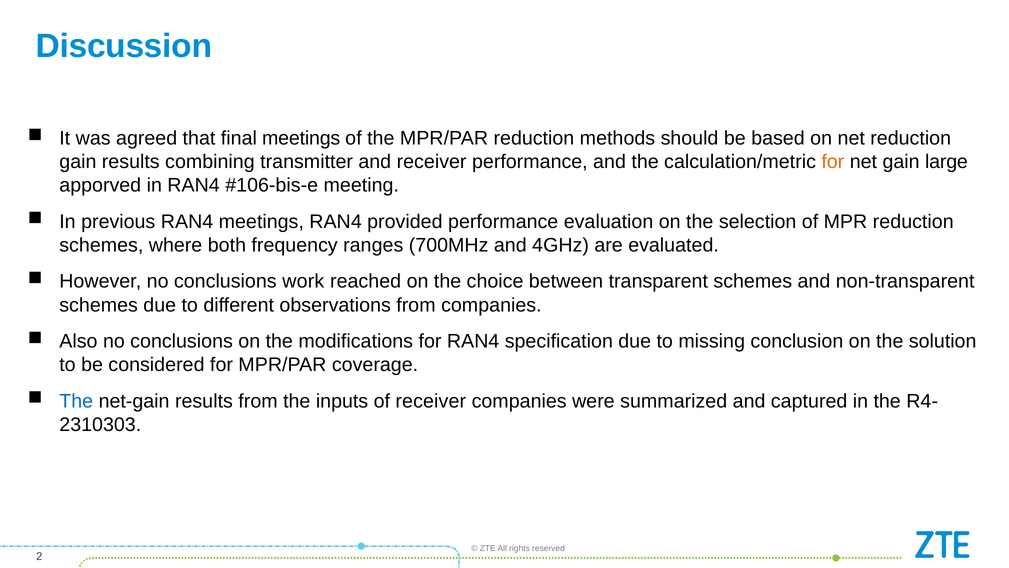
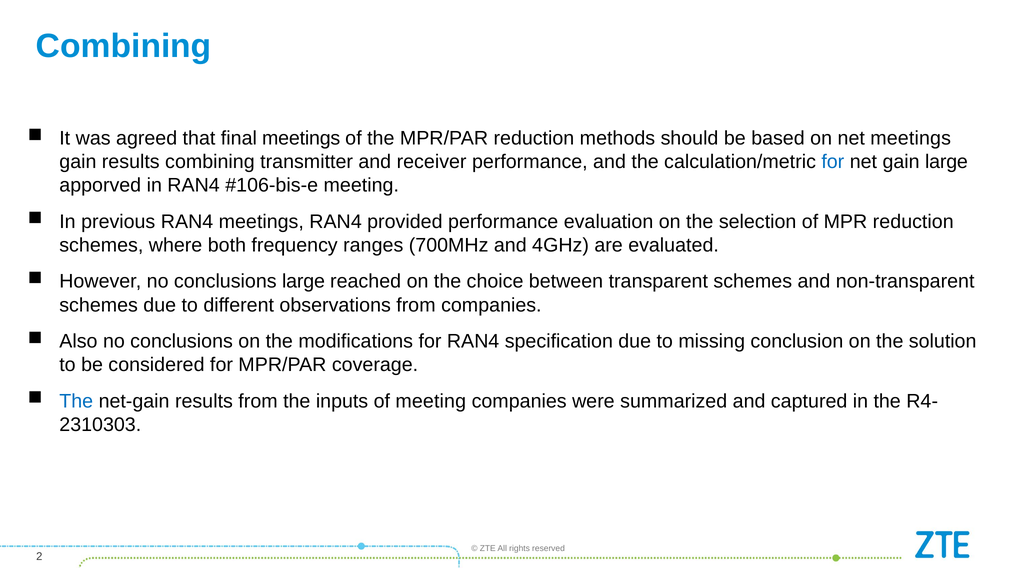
Discussion at (124, 46): Discussion -> Combining
net reduction: reduction -> meetings
for at (833, 162) colour: orange -> blue
conclusions work: work -> large
of receiver: receiver -> meeting
